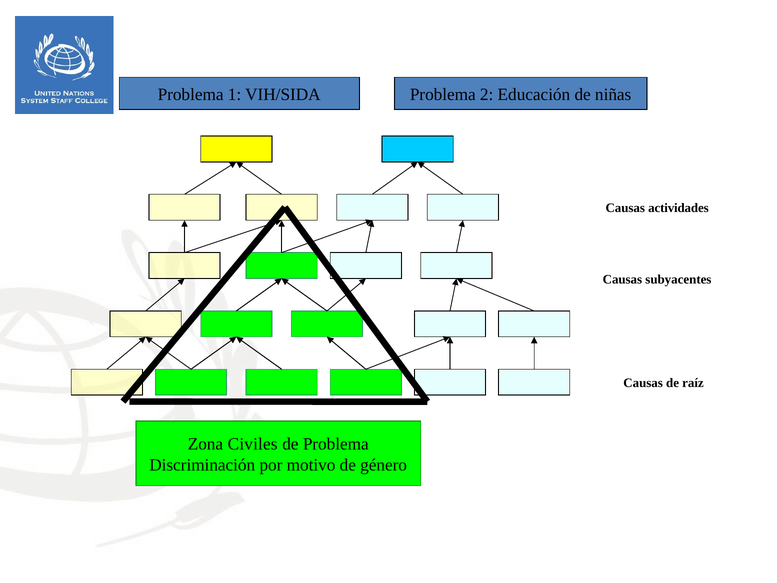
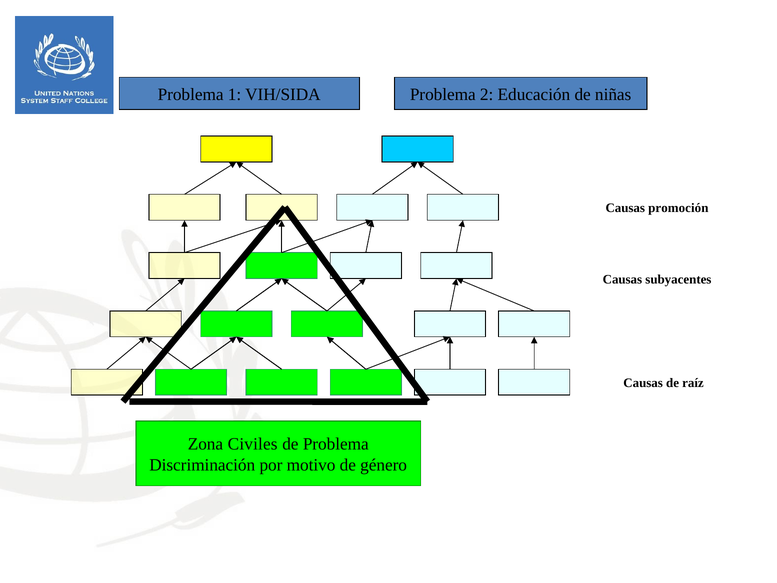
actividades: actividades -> promoción
